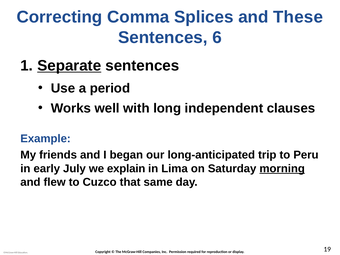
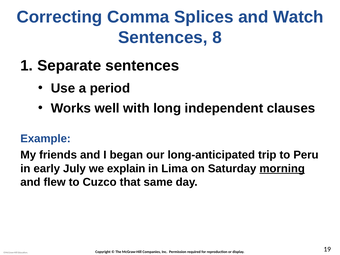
These: These -> Watch
6: 6 -> 8
Separate underline: present -> none
